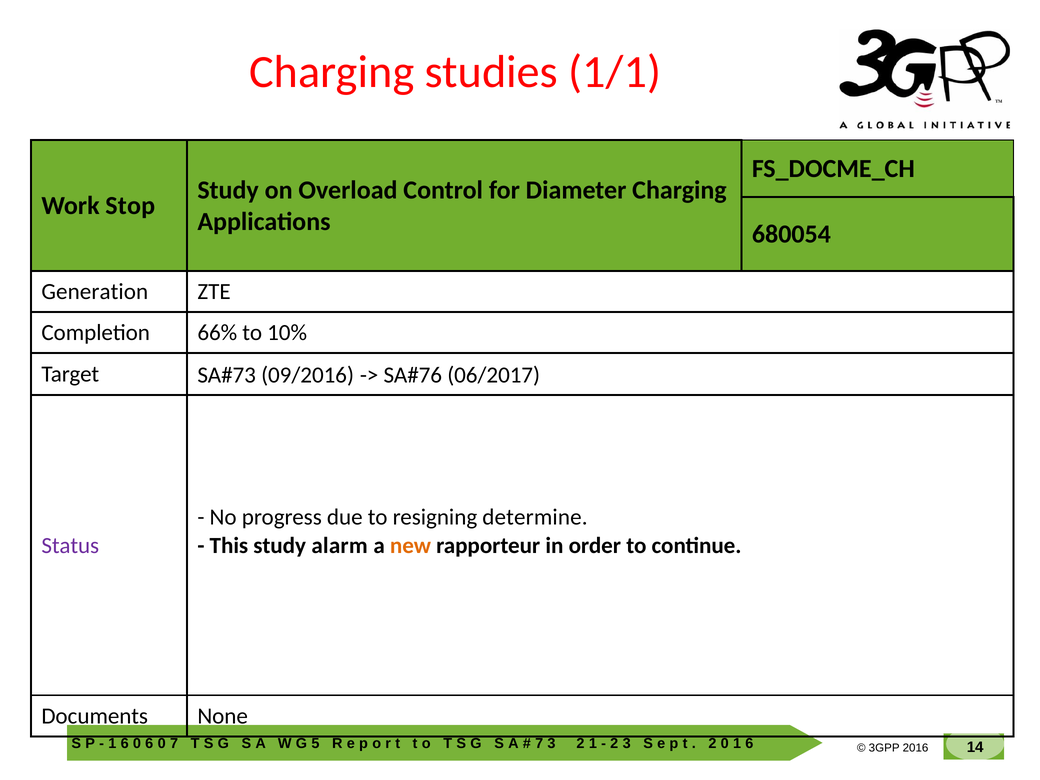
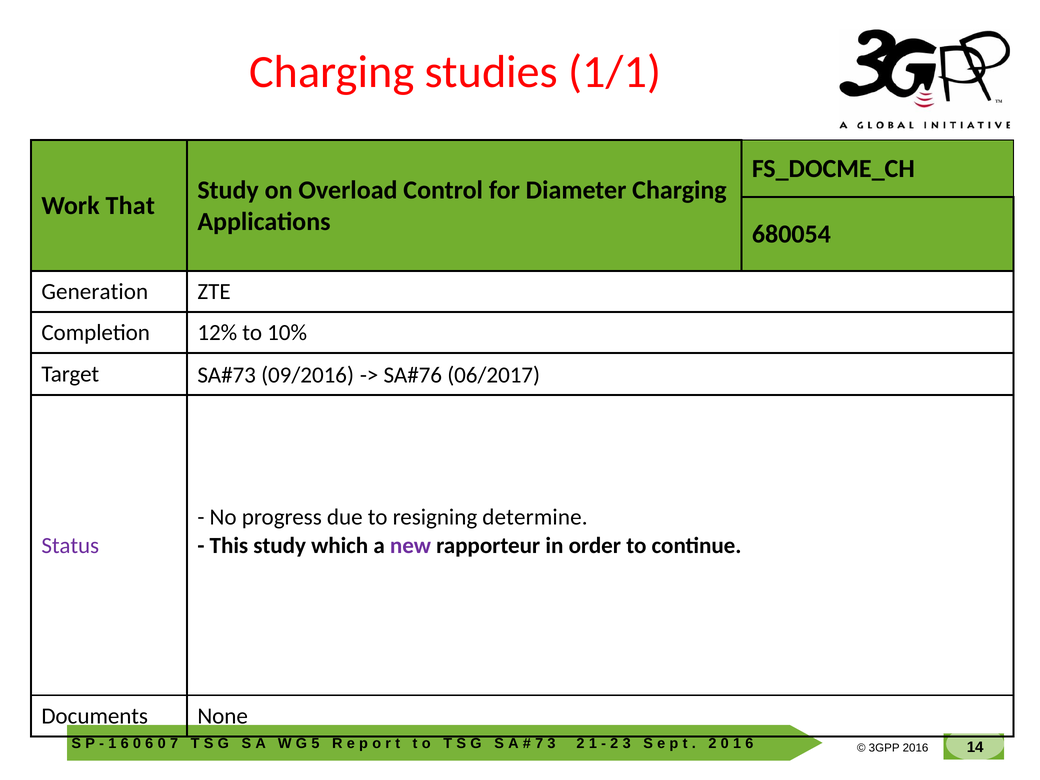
Stop: Stop -> That
66%: 66% -> 12%
alarm: alarm -> which
new colour: orange -> purple
